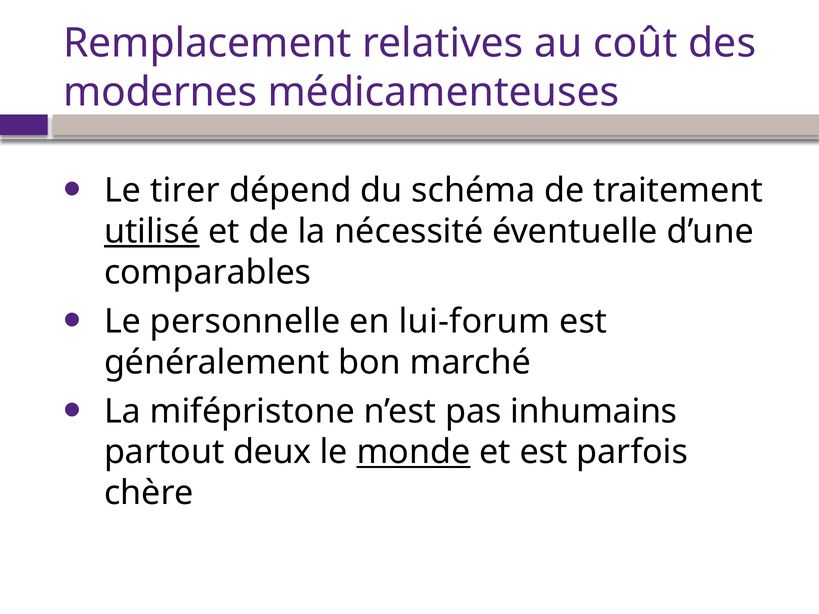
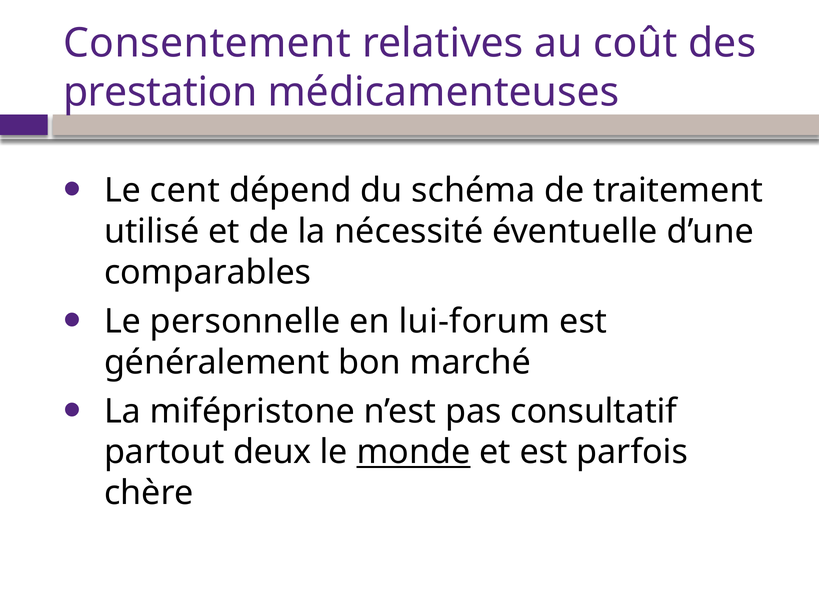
Remplacement: Remplacement -> Consentement
modernes: modernes -> prestation
tirer: tirer -> cent
utilisé underline: present -> none
inhumains: inhumains -> consultatif
